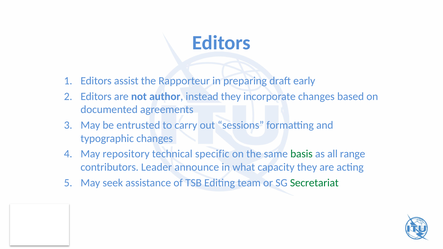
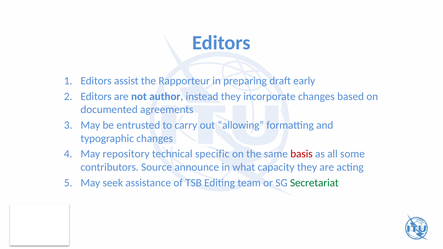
sessions: sessions -> allowing
basis colour: green -> red
range: range -> some
Leader: Leader -> Source
